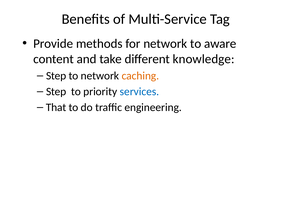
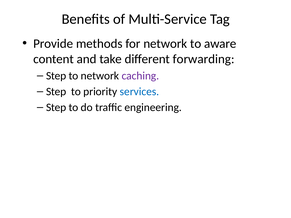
knowledge: knowledge -> forwarding
caching colour: orange -> purple
That at (56, 108): That -> Step
